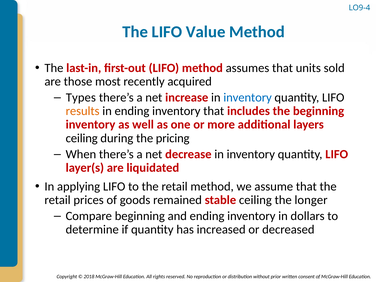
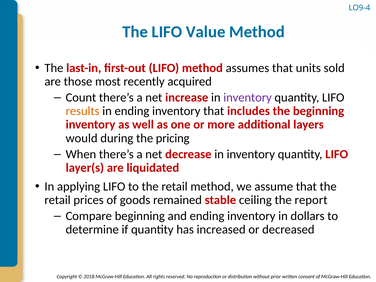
Types: Types -> Count
inventory at (248, 98) colour: blue -> purple
ceiling at (82, 138): ceiling -> would
longer: longer -> report
